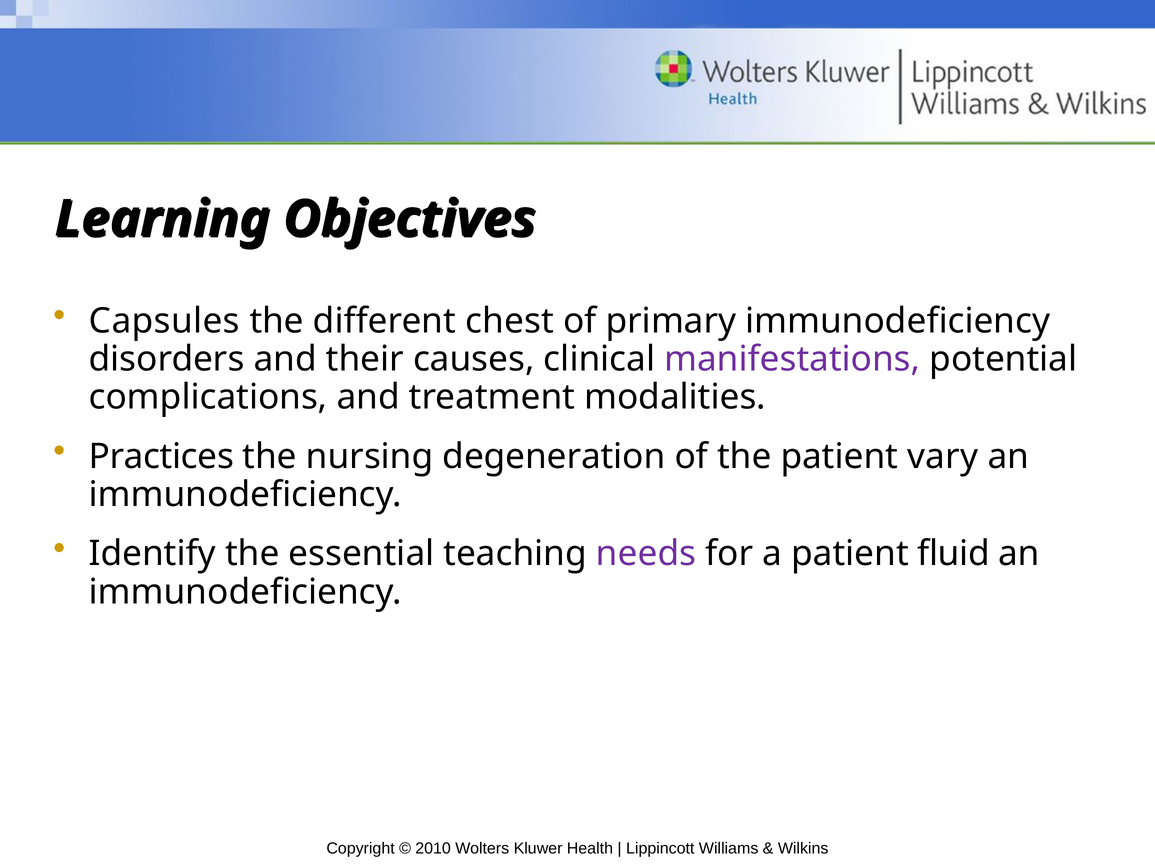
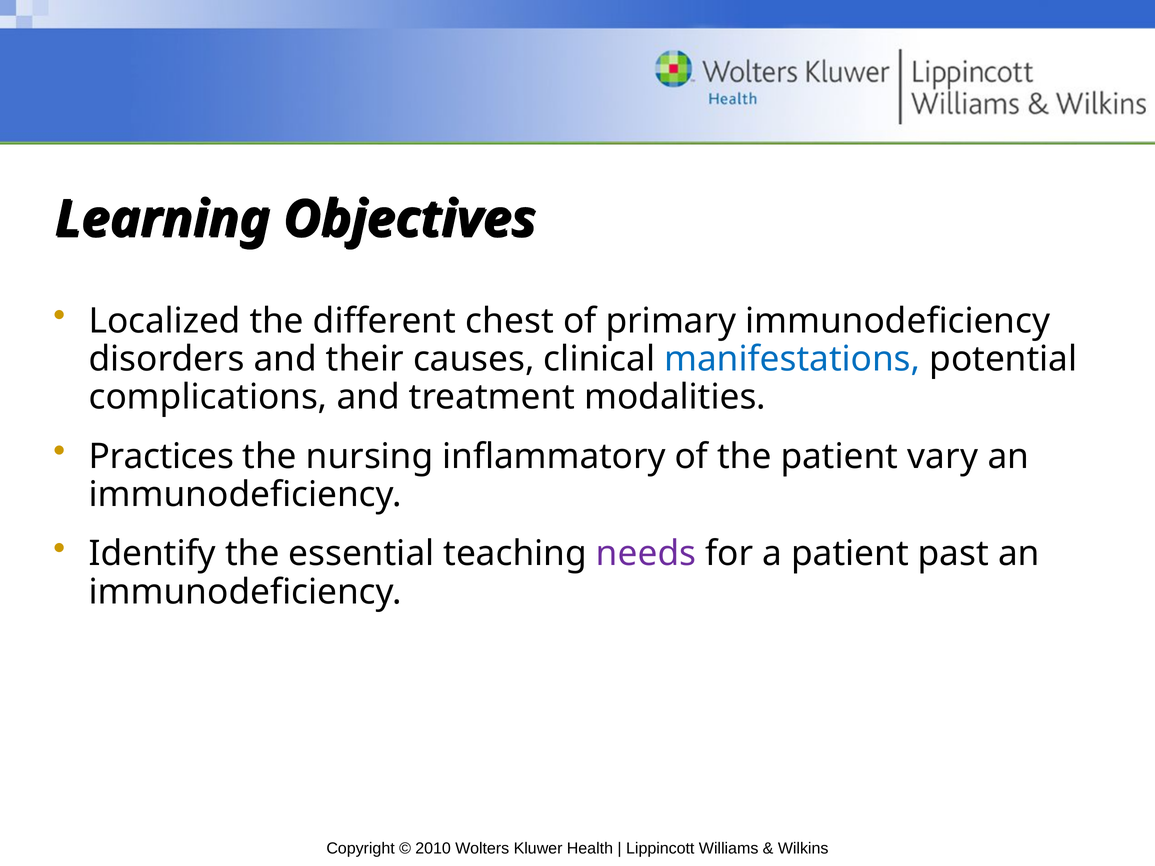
Capsules: Capsules -> Localized
manifestations colour: purple -> blue
degeneration: degeneration -> inflammatory
fluid: fluid -> past
